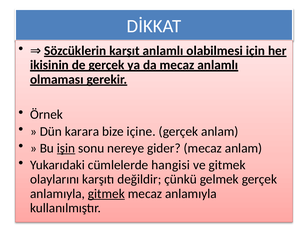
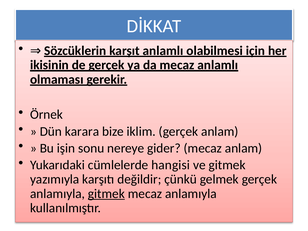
içine: içine -> iklim
işin underline: present -> none
olaylarını: olaylarını -> yazımıyla
